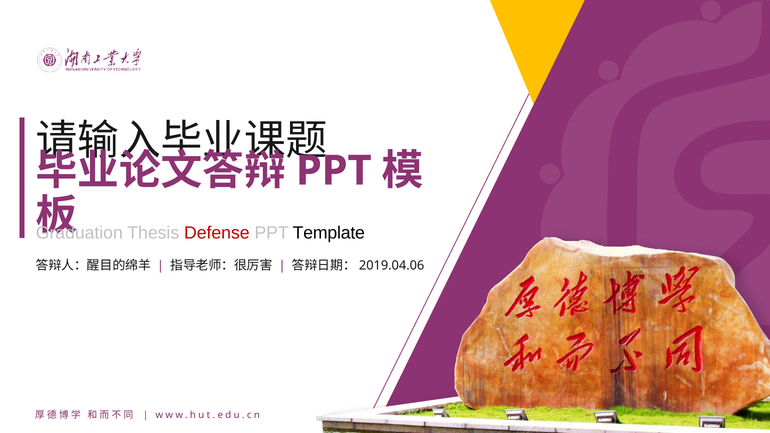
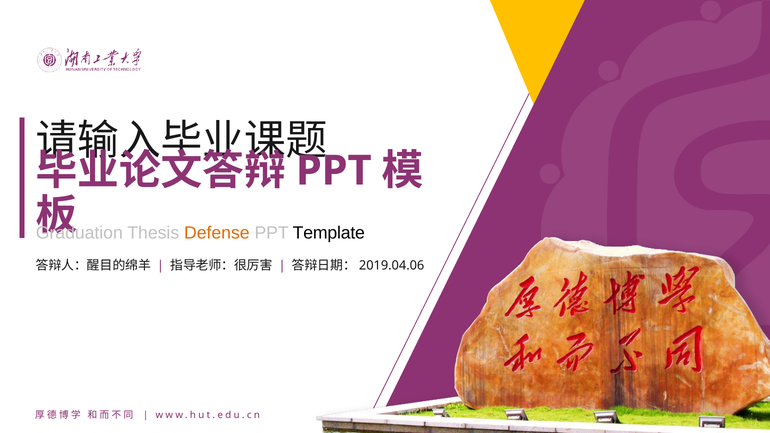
Defense colour: red -> orange
